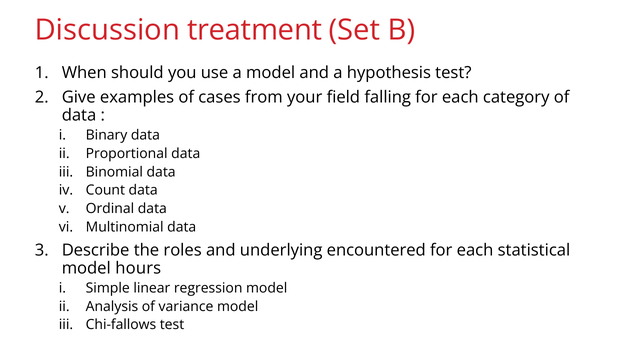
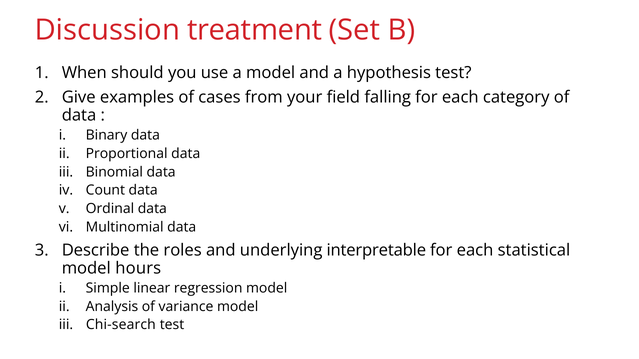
encountered: encountered -> interpretable
Chi-fallows: Chi-fallows -> Chi-search
